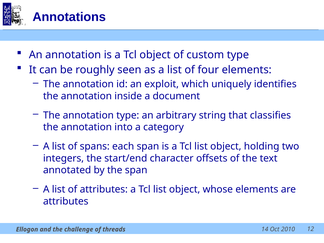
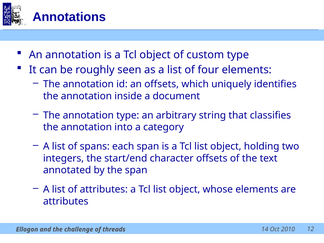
an exploit: exploit -> offsets
